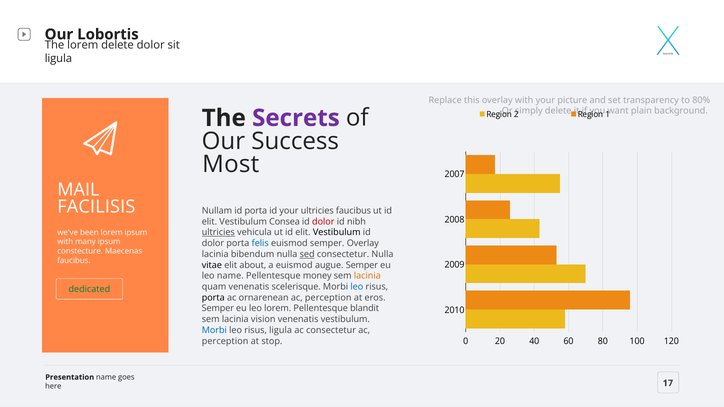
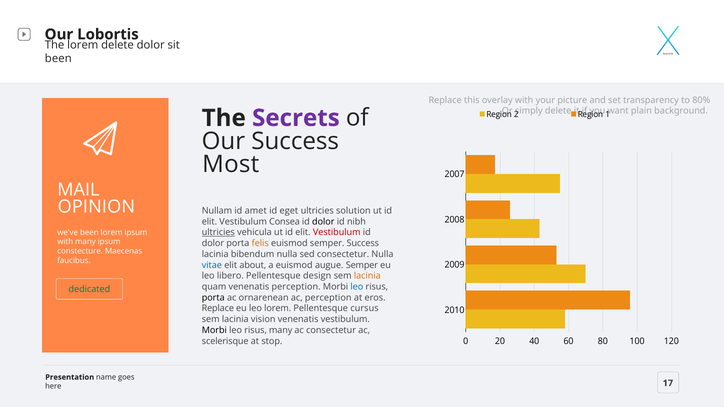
ligula at (58, 59): ligula -> been
FACILISIS: FACILISIS -> OPINION
id porta: porta -> amet
id your: your -> eget
ultricies faucibus: faucibus -> solution
dolor at (323, 222) colour: red -> black
Vestibulum at (337, 233) colour: black -> red
felis colour: blue -> orange
semper Overlay: Overlay -> Success
sed underline: present -> none
vitae colour: black -> blue
leo name: name -> libero
money: money -> design
venenatis scelerisque: scelerisque -> perception
Semper at (218, 309): Semper -> Replace
blandit: blandit -> cursus
Morbi at (214, 330) colour: blue -> black
risus ligula: ligula -> many
perception at (225, 341): perception -> scelerisque
